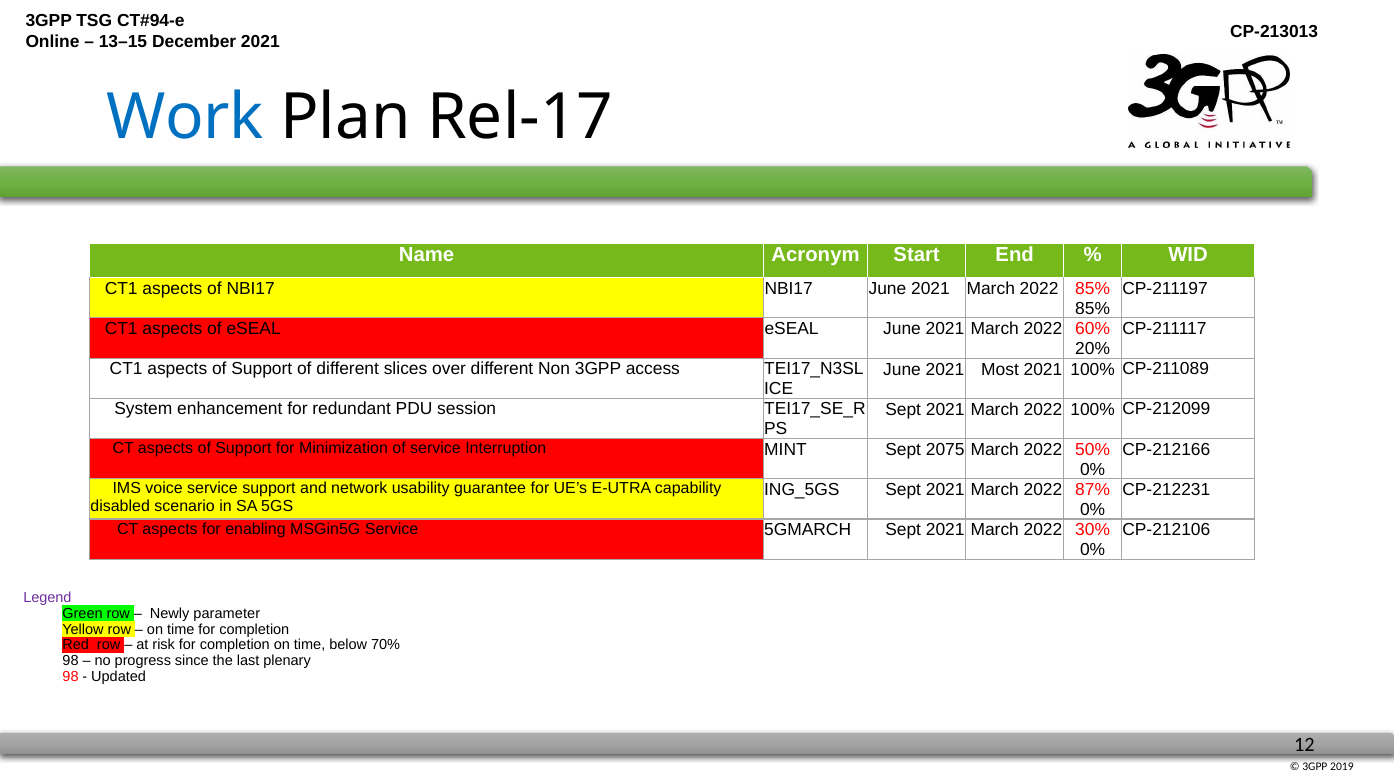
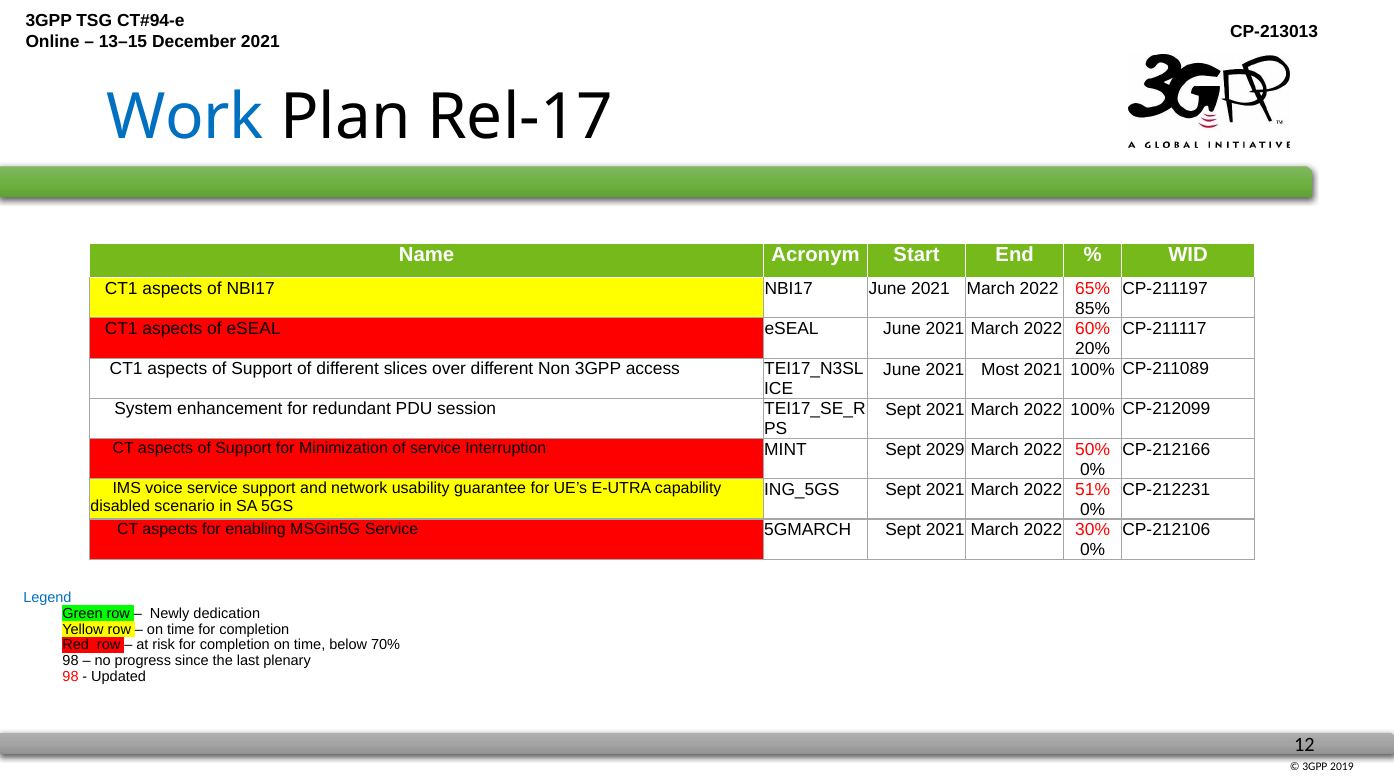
2022 85%: 85% -> 65%
2075: 2075 -> 2029
87%: 87% -> 51%
Legend colour: purple -> blue
parameter: parameter -> dedication
